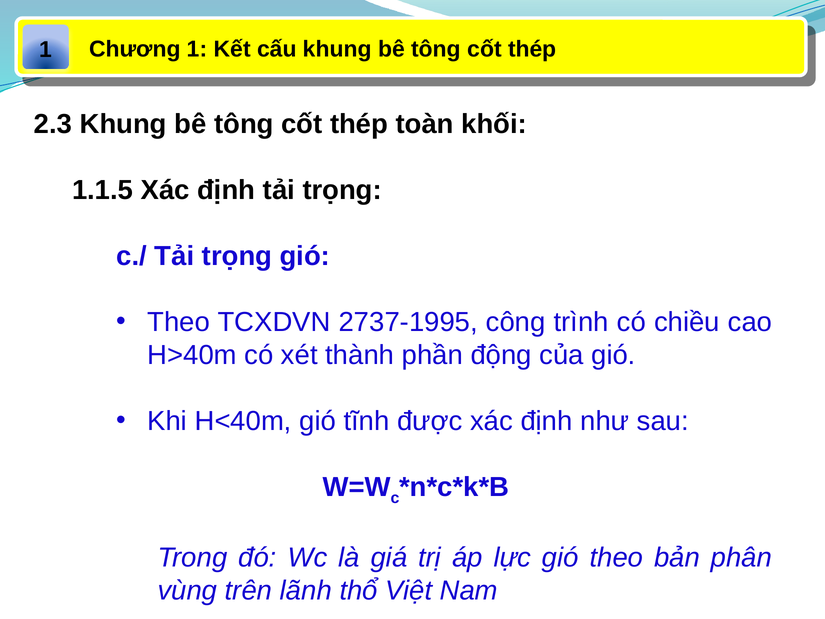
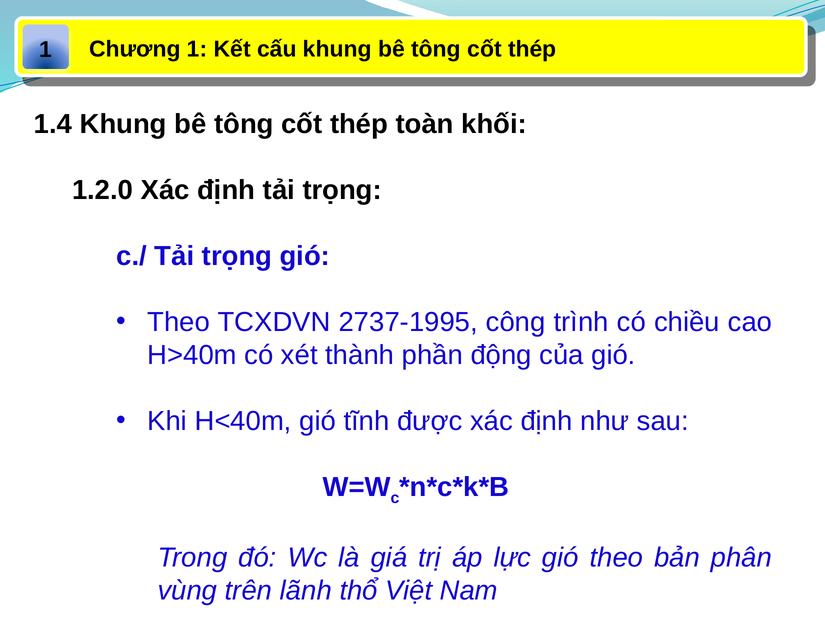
2.3: 2.3 -> 1.4
1.1.5: 1.1.5 -> 1.2.0
